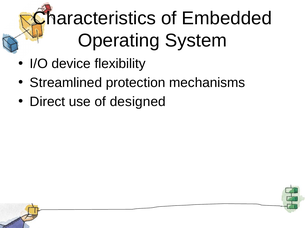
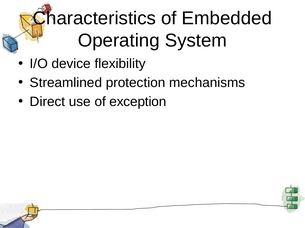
designed: designed -> exception
